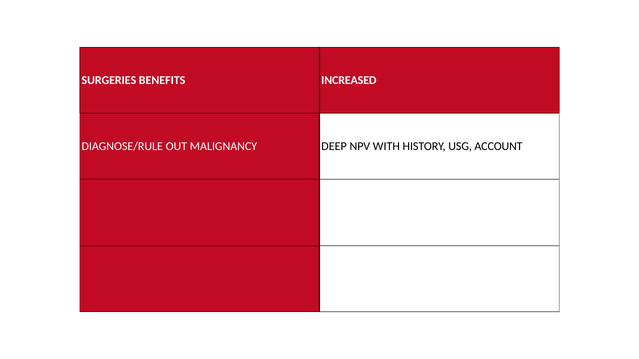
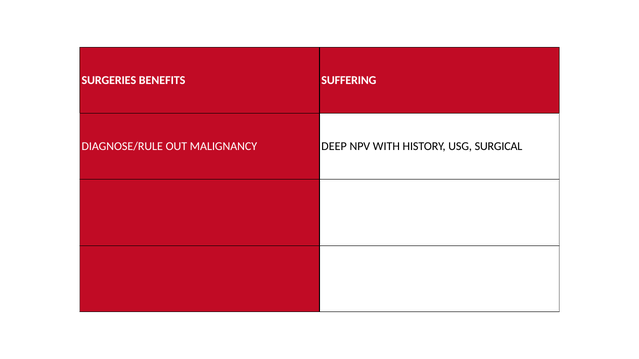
INCREASED: INCREASED -> SUFFERING
ACCOUNT: ACCOUNT -> SURGICAL
